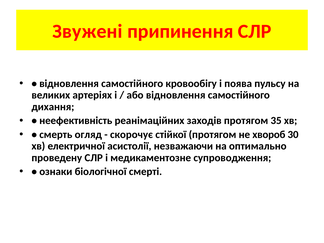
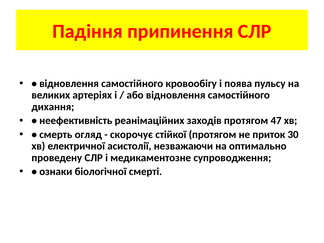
Звужені: Звужені -> Падіння
35: 35 -> 47
хвороб: хвороб -> приток
